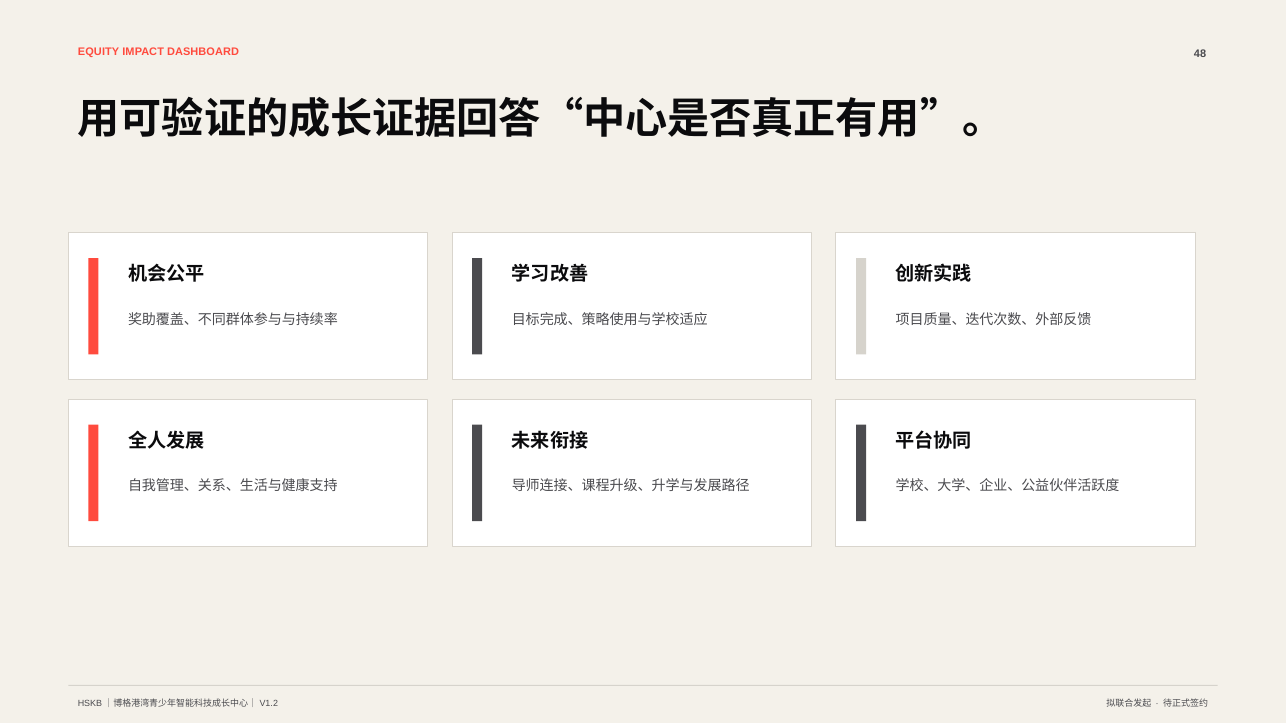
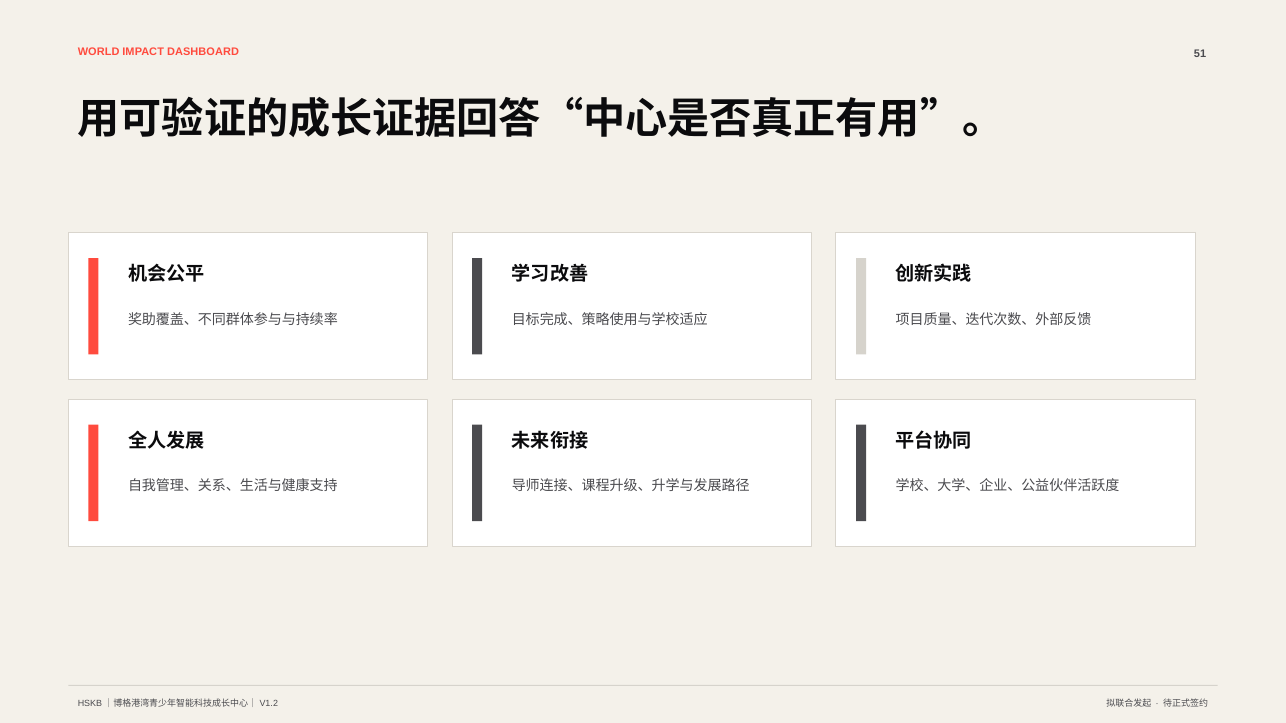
EQUITY: EQUITY -> WORLD
48: 48 -> 51
